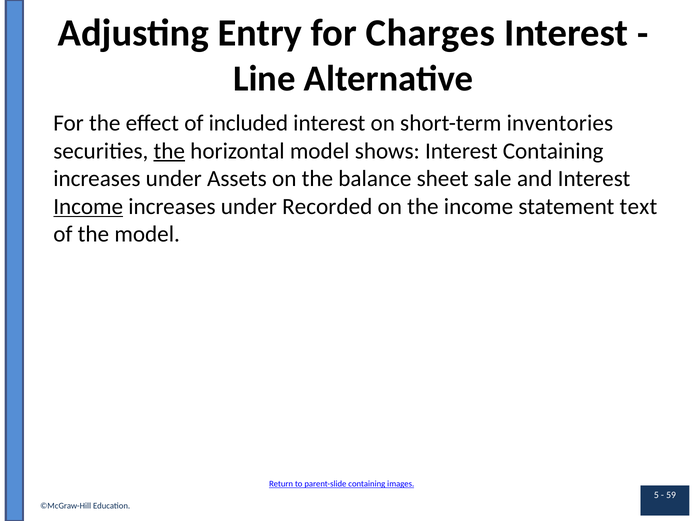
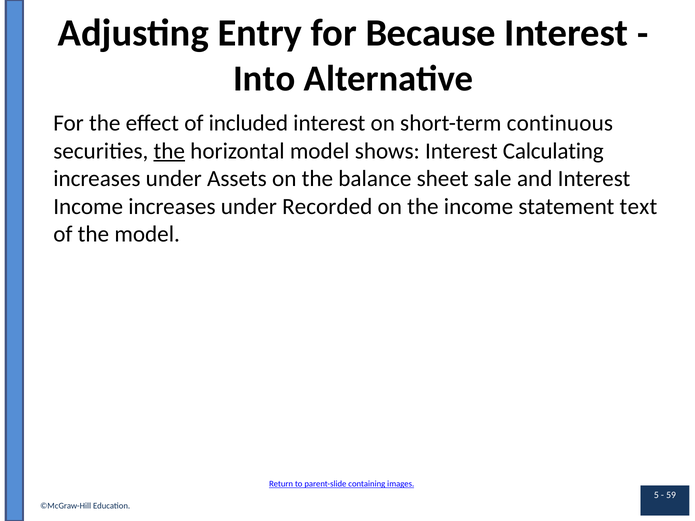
Charges: Charges -> Because
Line: Line -> Into
inventories: inventories -> continuous
Interest Containing: Containing -> Calculating
Income at (88, 207) underline: present -> none
